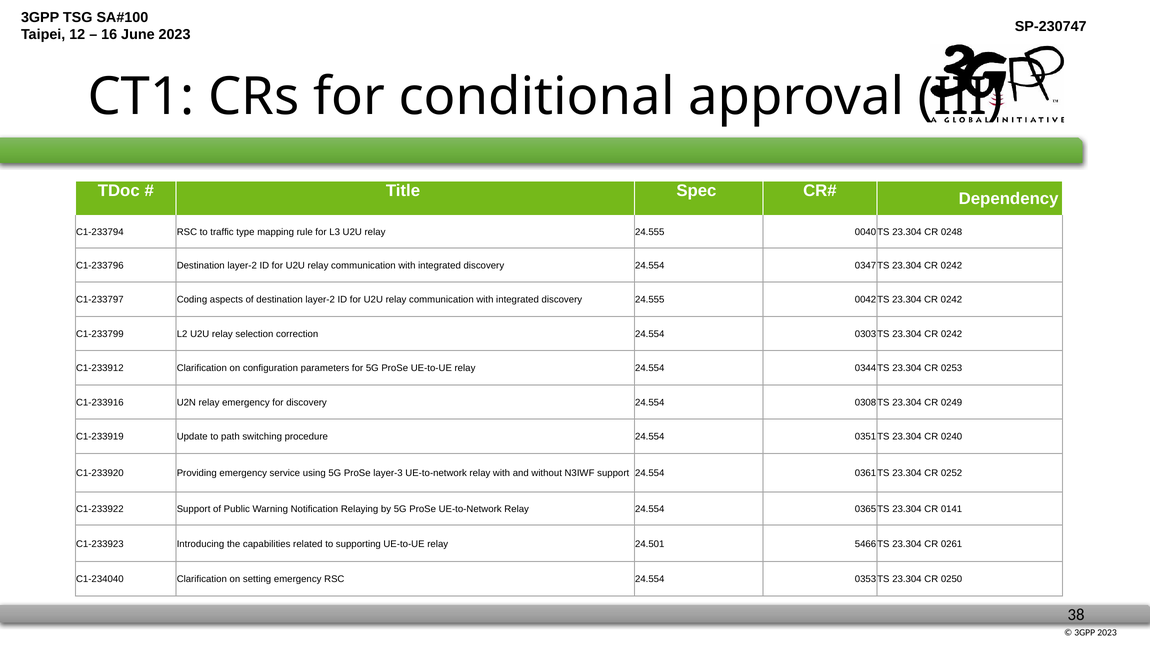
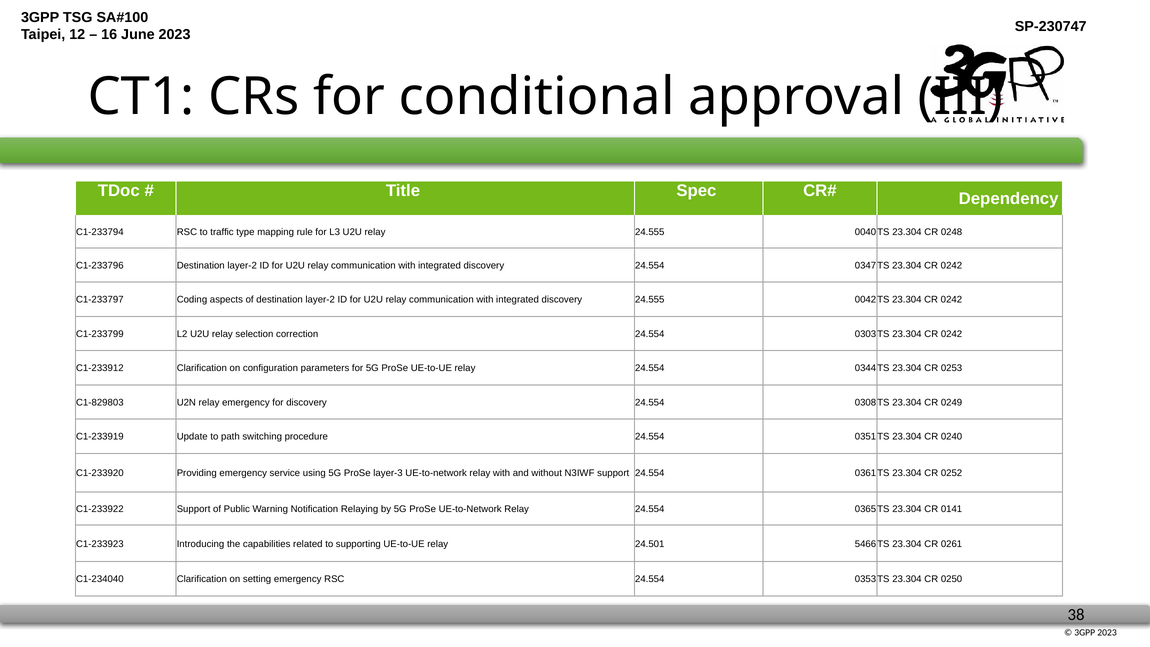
C1-233916: C1-233916 -> C1-829803
